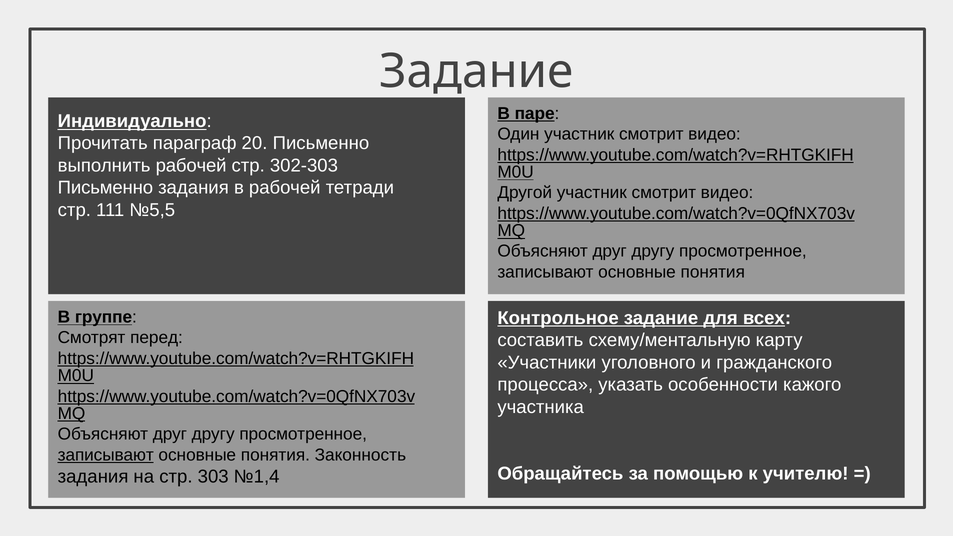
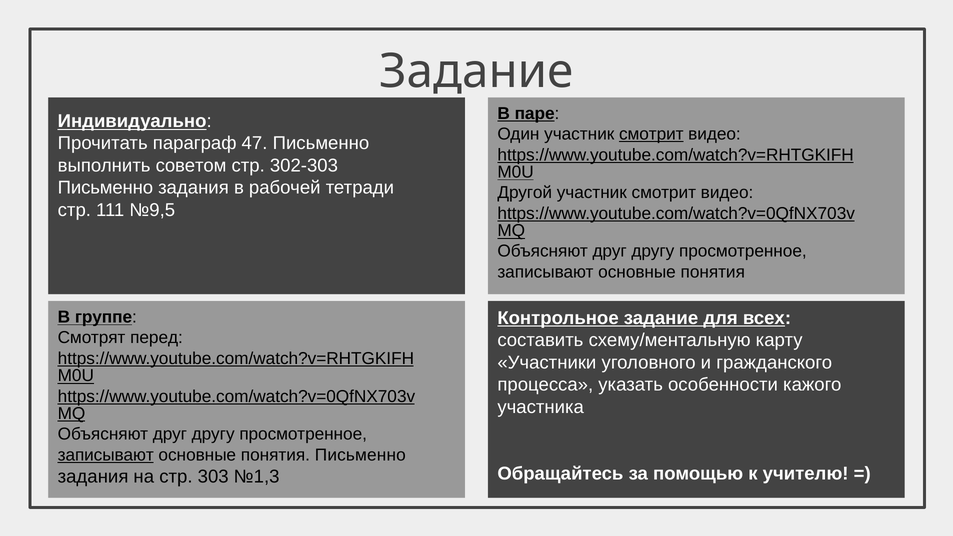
смотрит at (651, 134) underline: none -> present
20: 20 -> 47
выполнить рабочей: рабочей -> советом
№5,5: №5,5 -> №9,5
понятия Законность: Законность -> Письменно
№1,4: №1,4 -> №1,3
